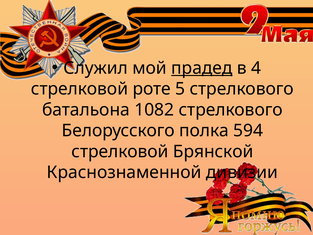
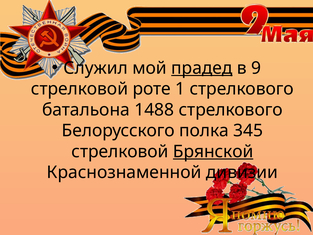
4: 4 -> 9
5: 5 -> 1
1082: 1082 -> 1488
594: 594 -> 345
Брянской underline: none -> present
